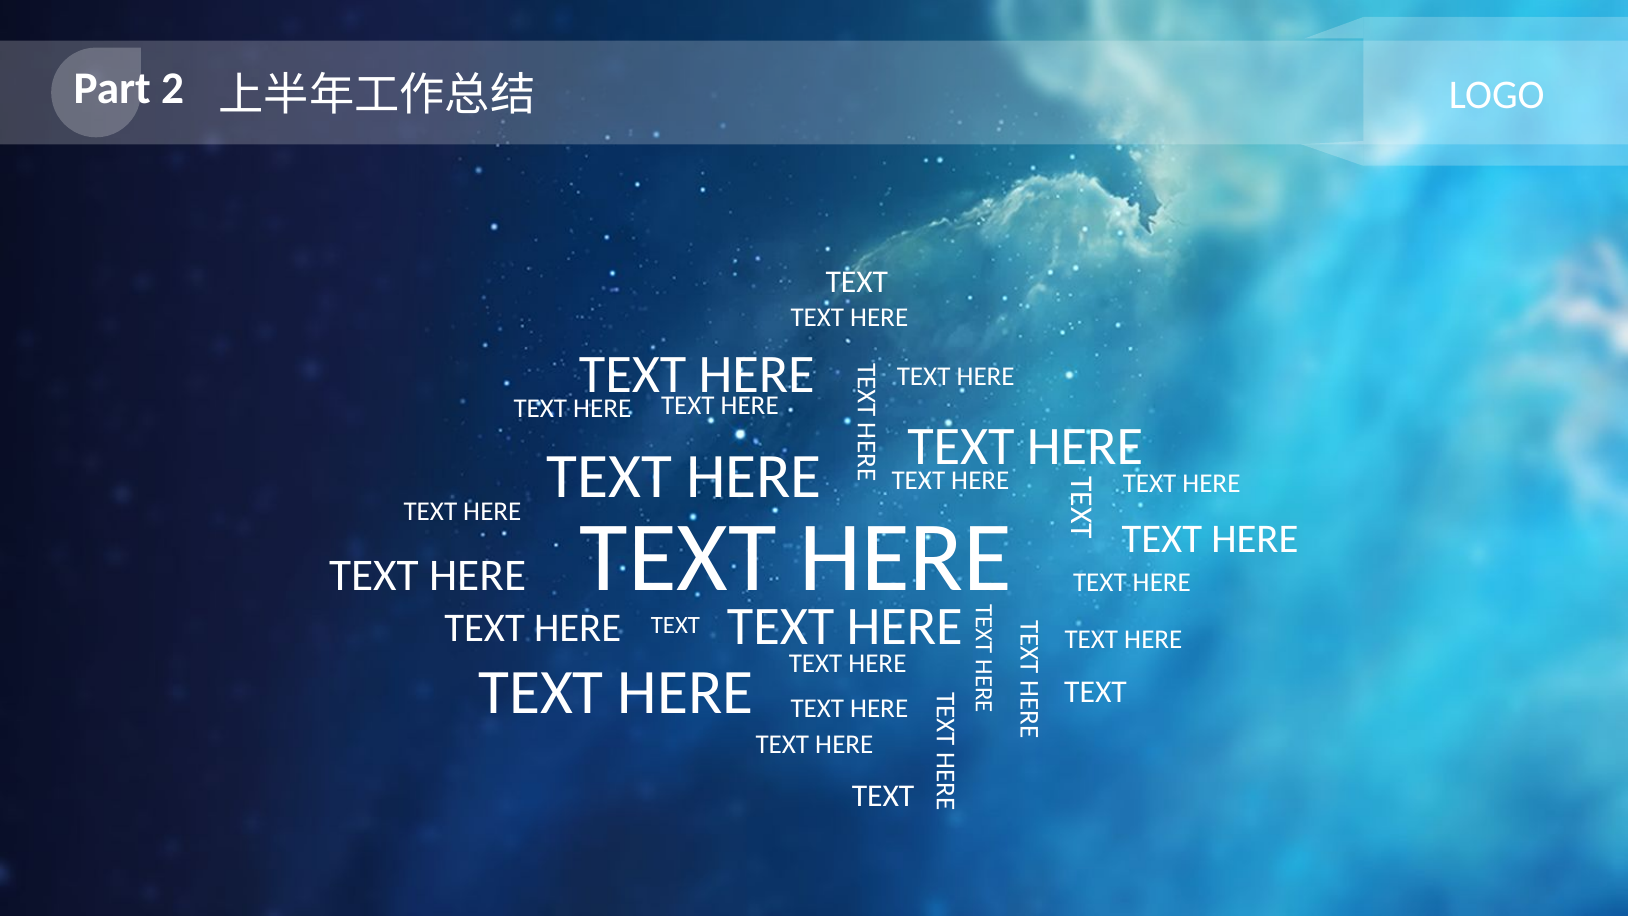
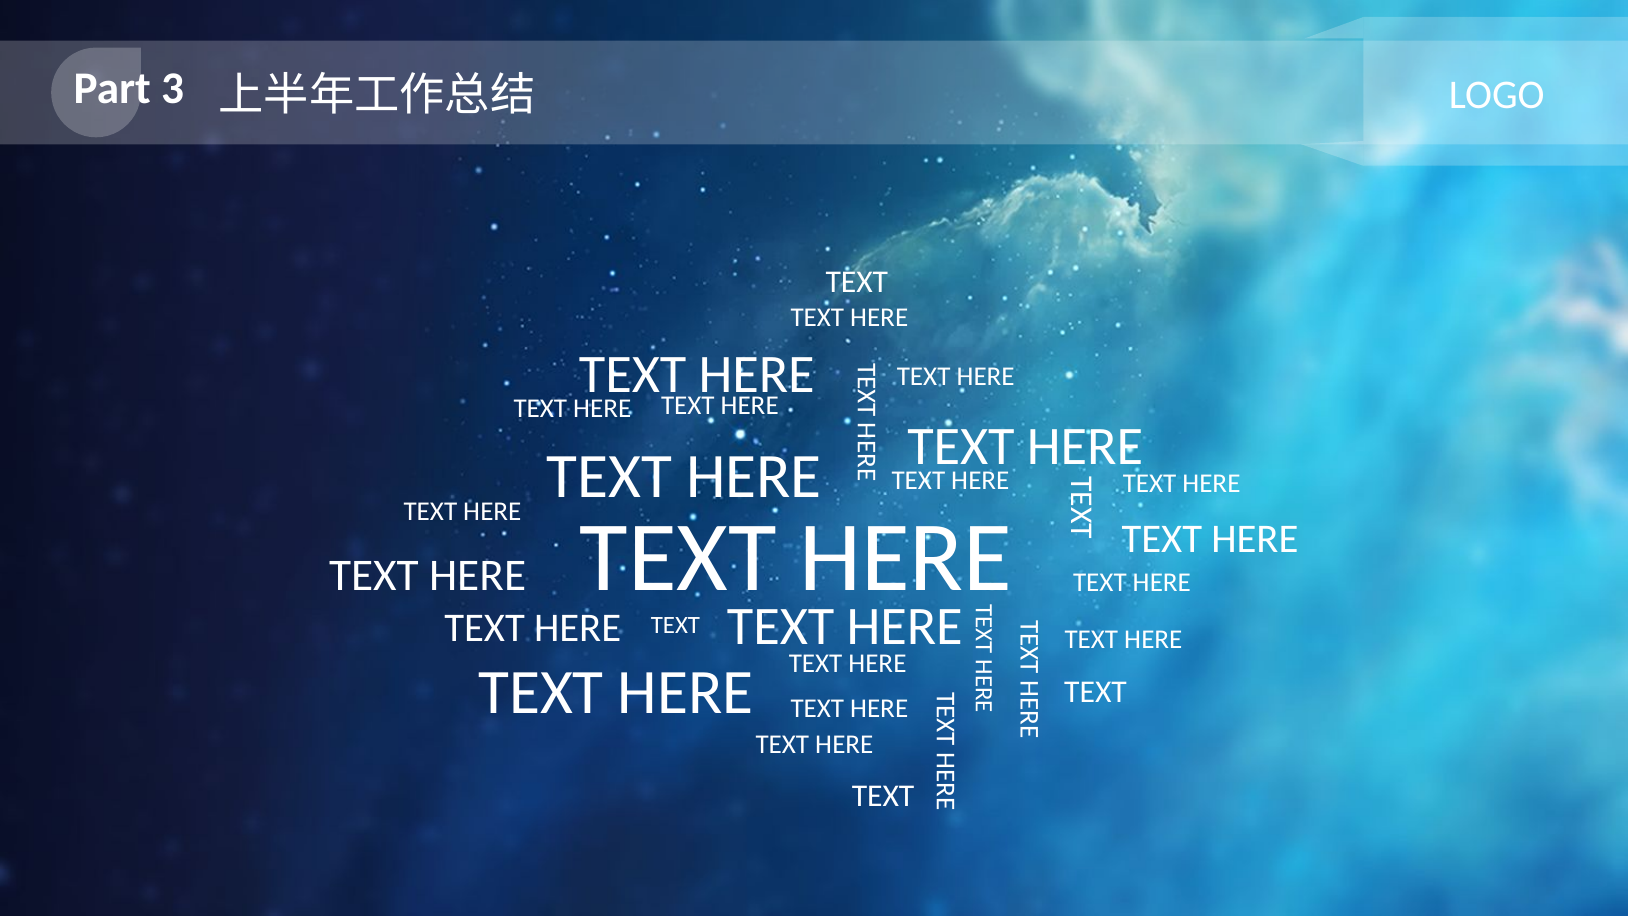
2: 2 -> 3
